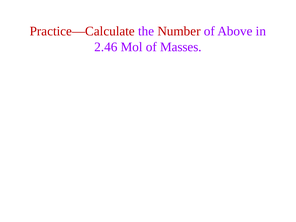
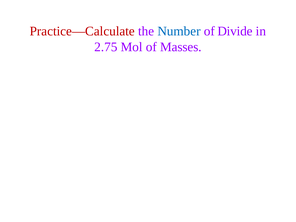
Number colour: red -> blue
Above: Above -> Divide
2.46: 2.46 -> 2.75
